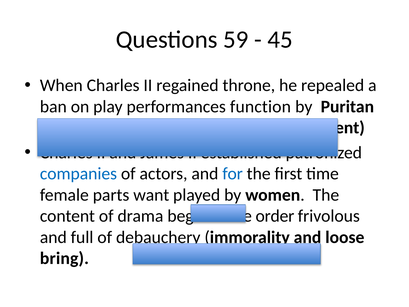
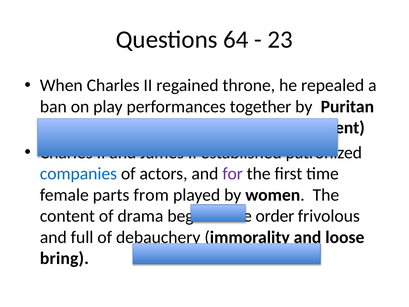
59: 59 -> 64
45: 45 -> 23
function: function -> together
for colour: blue -> purple
want: want -> from
